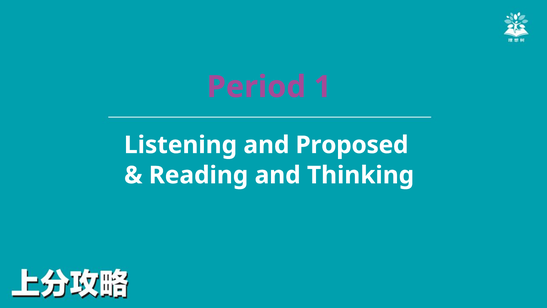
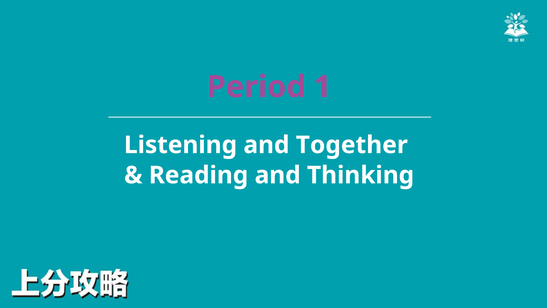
Proposed: Proposed -> Together
